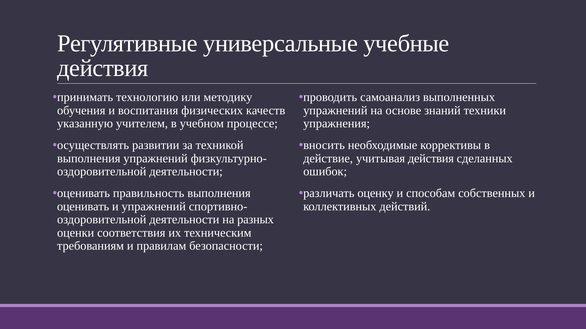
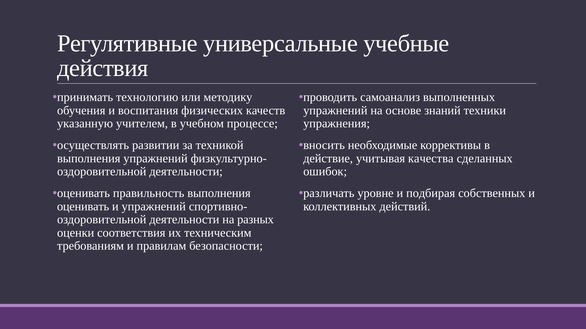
учитывая действия: действия -> качества
оценку: оценку -> уровне
способам: способам -> подбирая
